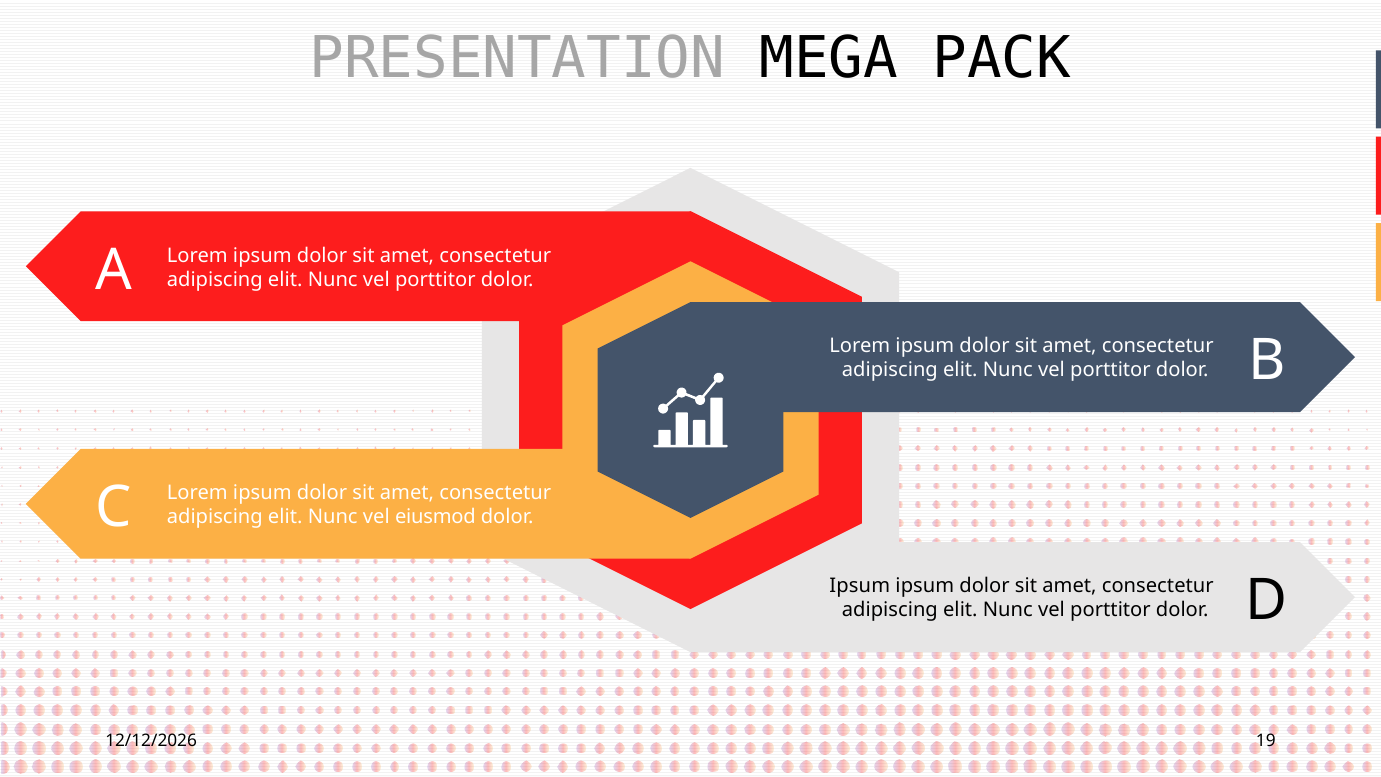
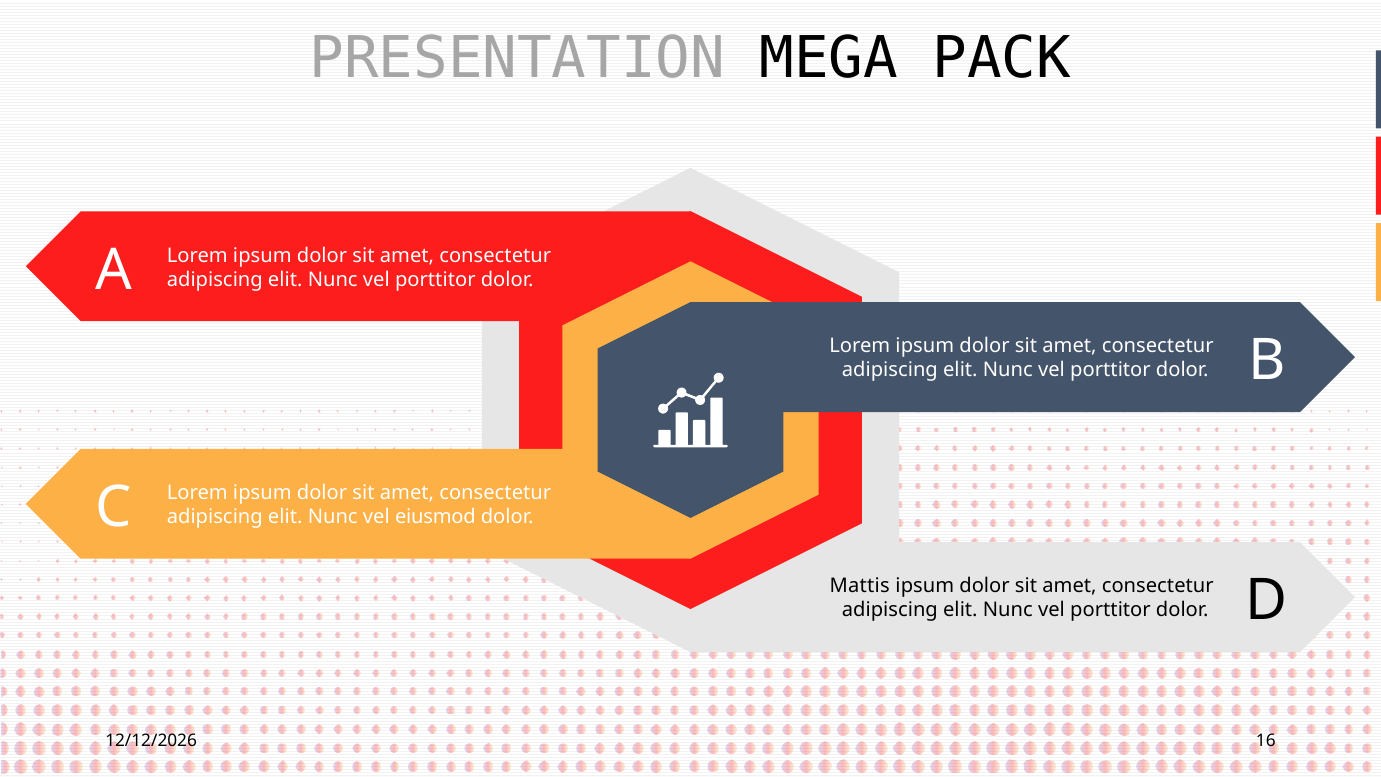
Ipsum at (860, 586): Ipsum -> Mattis
19: 19 -> 16
